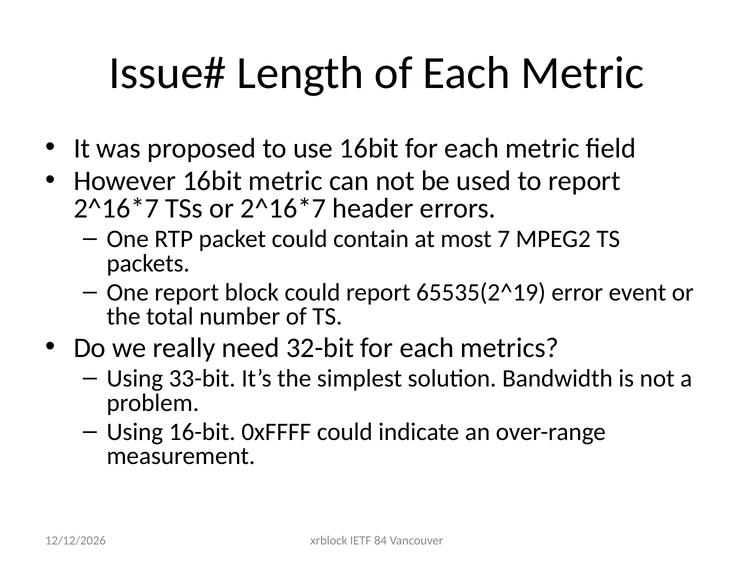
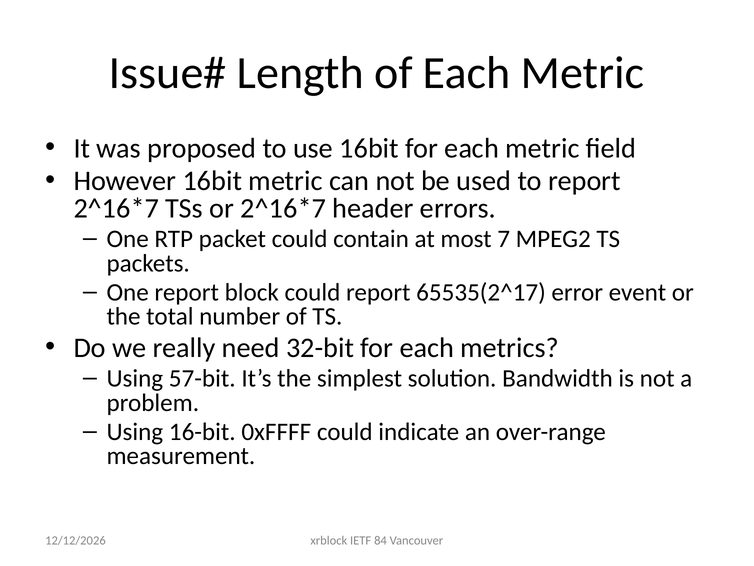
65535(2^19: 65535(2^19 -> 65535(2^17
33-bit: 33-bit -> 57-bit
